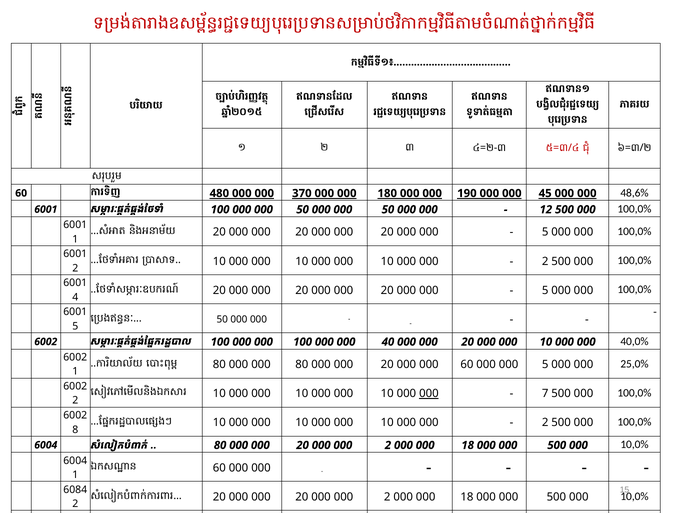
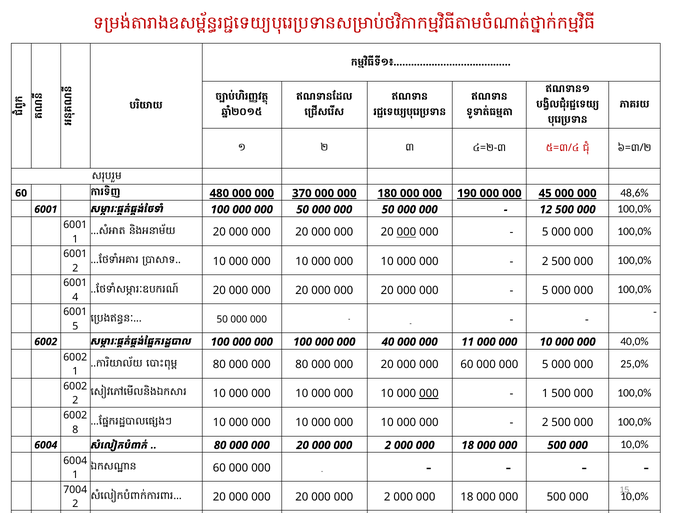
000 at (406, 232) underline: none -> present
40 000 000 20: 20 -> 11
7 at (545, 393): 7 -> 1
6084: 6084 -> 7004
